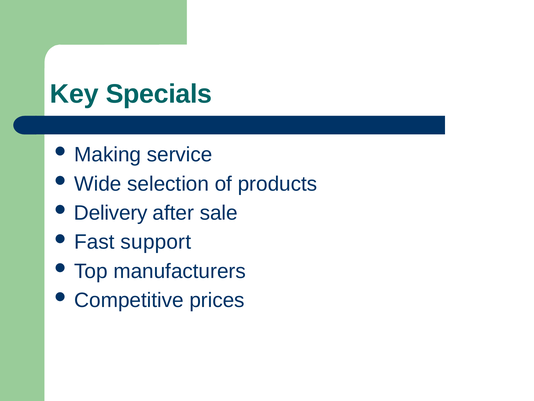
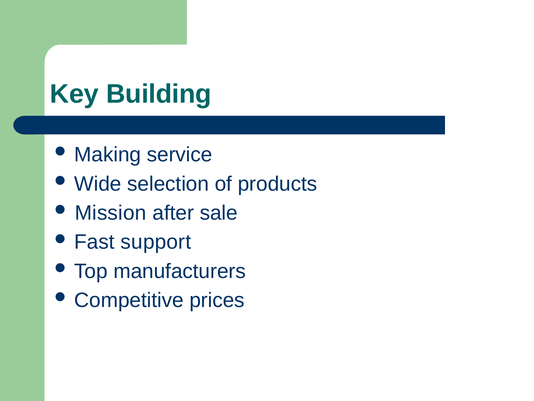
Specials: Specials -> Building
Delivery: Delivery -> Mission
